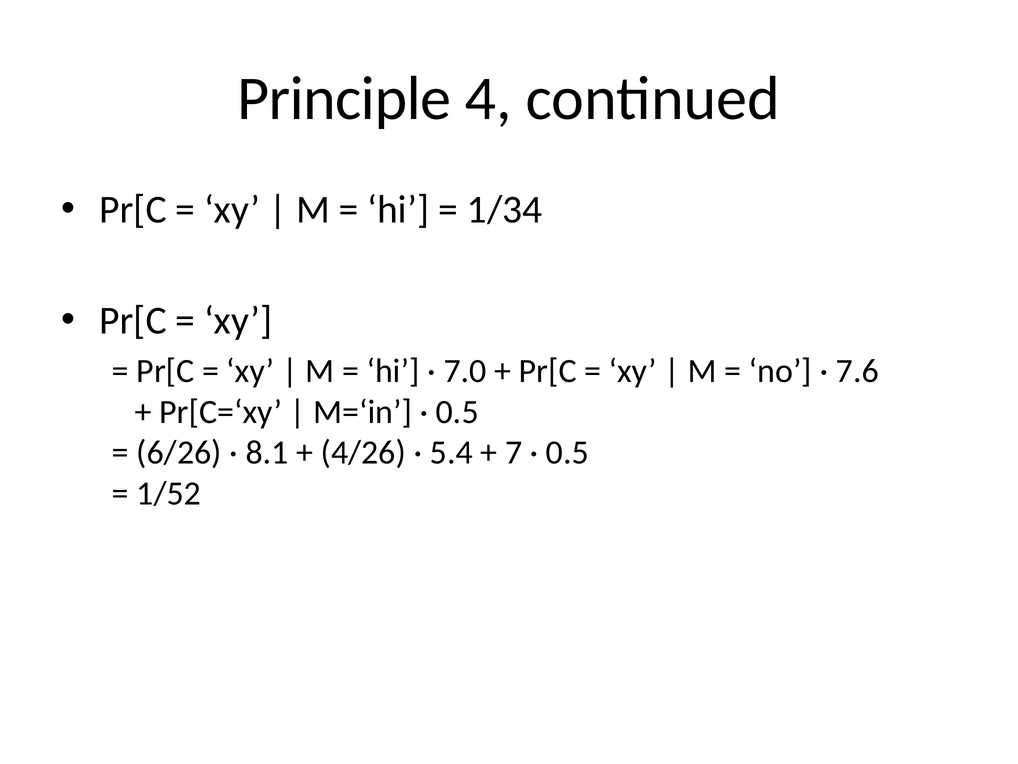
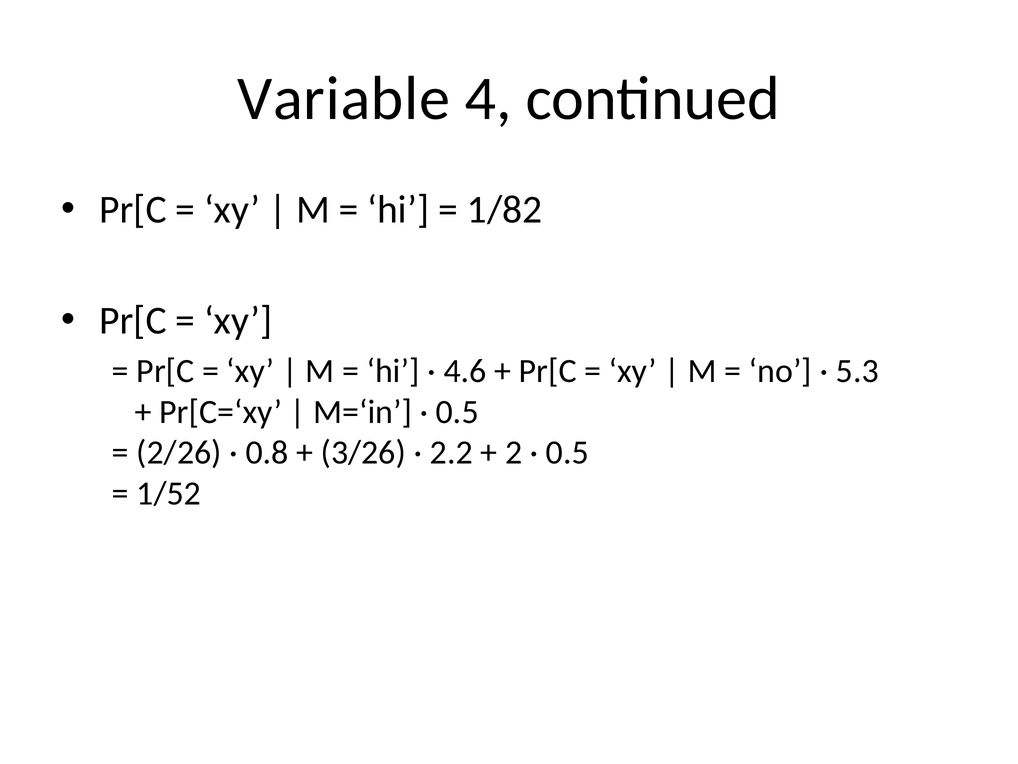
Principle: Principle -> Variable
1/34: 1/34 -> 1/82
7.0: 7.0 -> 4.6
7.6: 7.6 -> 5.3
6/26: 6/26 -> 2/26
8.1: 8.1 -> 0.8
4/26: 4/26 -> 3/26
5.4: 5.4 -> 2.2
7: 7 -> 2
